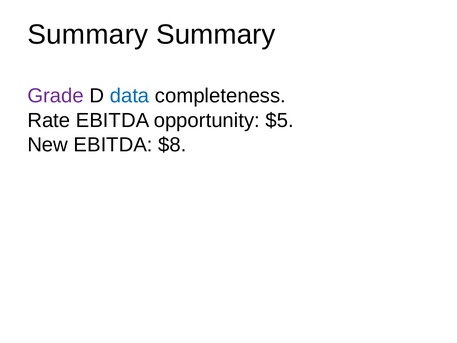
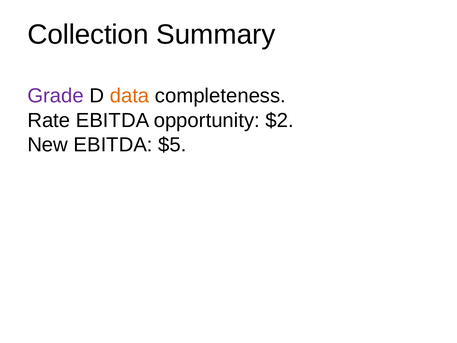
Summary at (88, 35): Summary -> Collection
data colour: blue -> orange
$5: $5 -> $2
$8: $8 -> $5
